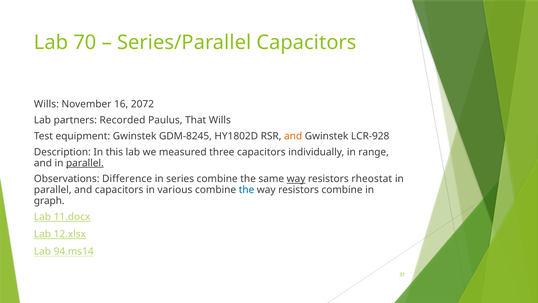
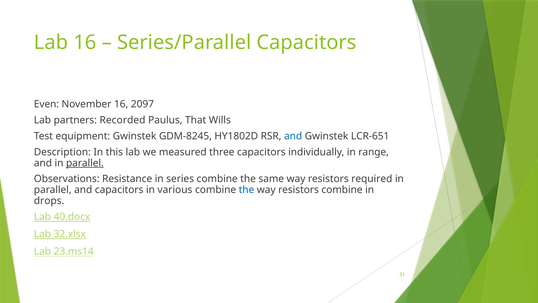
Lab 70: 70 -> 16
Wills at (46, 104): Wills -> Even
2072: 2072 -> 2097
and at (293, 136) colour: orange -> blue
LCR-928: LCR-928 -> LCR-651
Difference: Difference -> Resistance
way at (296, 179) underline: present -> none
rheostat: rheostat -> required
graph: graph -> drops
11.docx: 11.docx -> 40.docx
12.xlsx: 12.xlsx -> 32.xlsx
94.ms14: 94.ms14 -> 23.ms14
